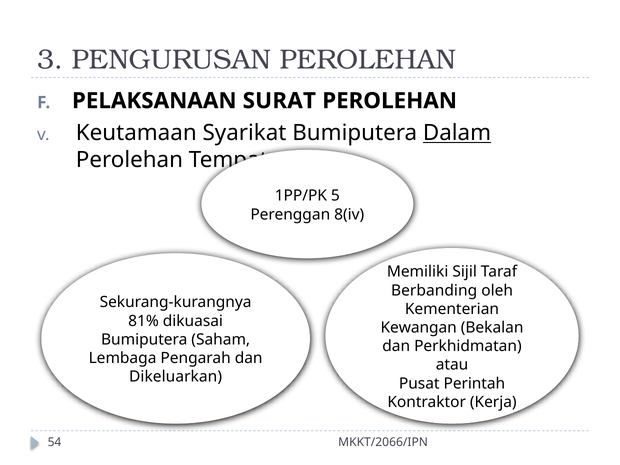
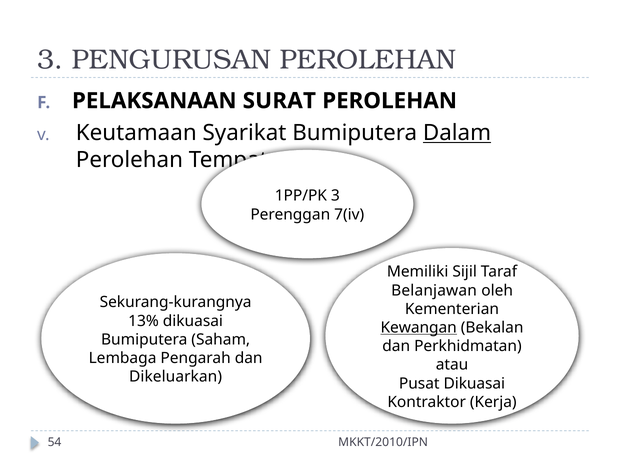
1PP/PK 5: 5 -> 3
8(iv: 8(iv -> 7(iv
Berbanding: Berbanding -> Belanjawan
81%: 81% -> 13%
Kewangan underline: none -> present
Pusat Perintah: Perintah -> Dikuasai
MKKT/2066/IPN: MKKT/2066/IPN -> MKKT/2010/IPN
